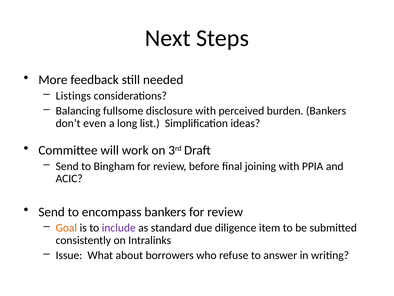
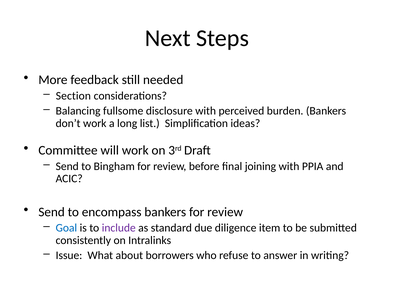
Listings: Listings -> Section
don’t even: even -> work
Goal colour: orange -> blue
